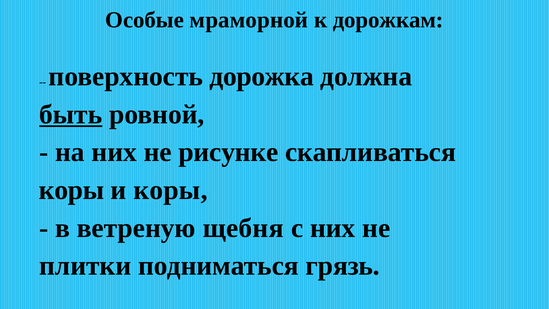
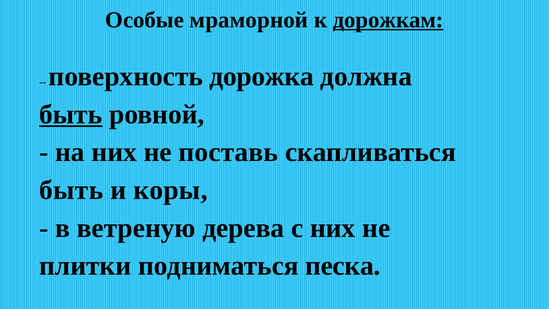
дорожкам underline: none -> present
рисунке: рисунке -> поставь
коры at (72, 190): коры -> быть
щебня: щебня -> дерева
грязь: грязь -> песка
